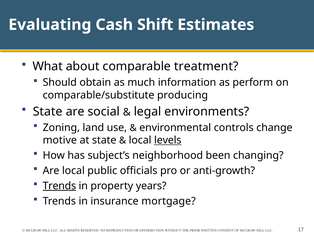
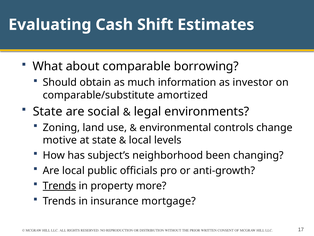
treatment: treatment -> borrowing
perform: perform -> investor
producing: producing -> amortized
levels underline: present -> none
years: years -> more
